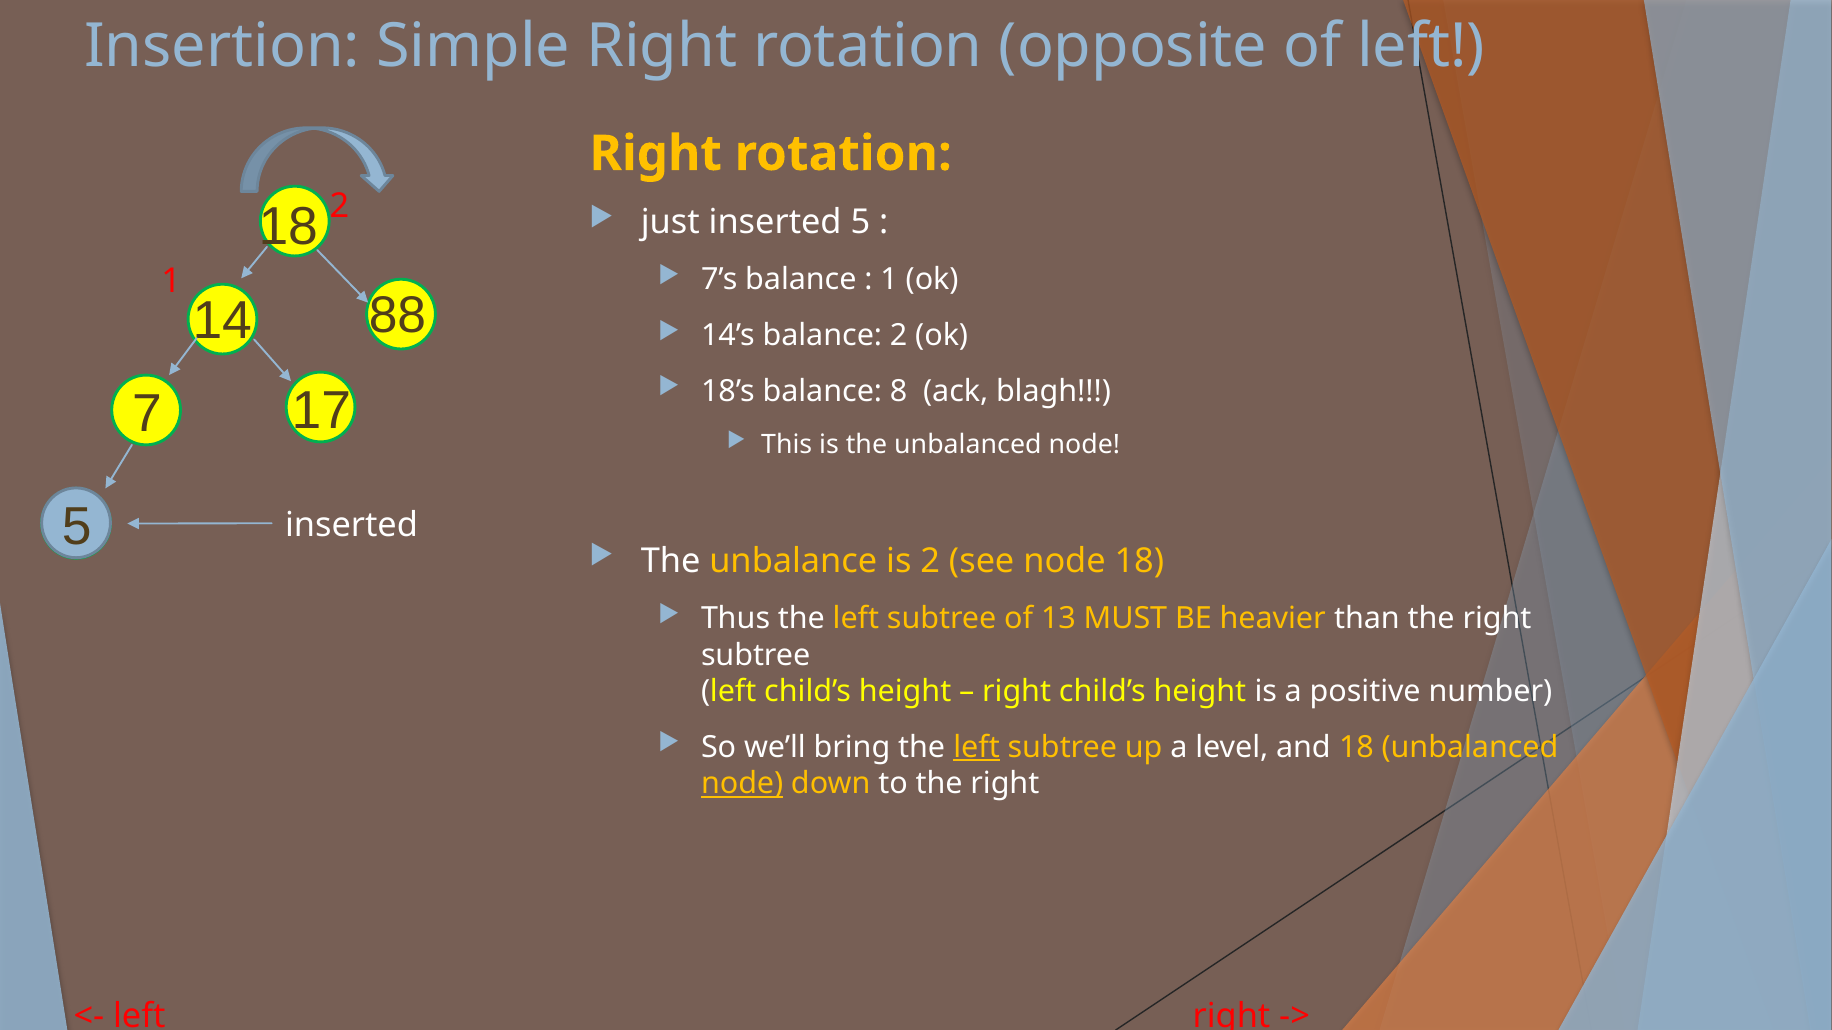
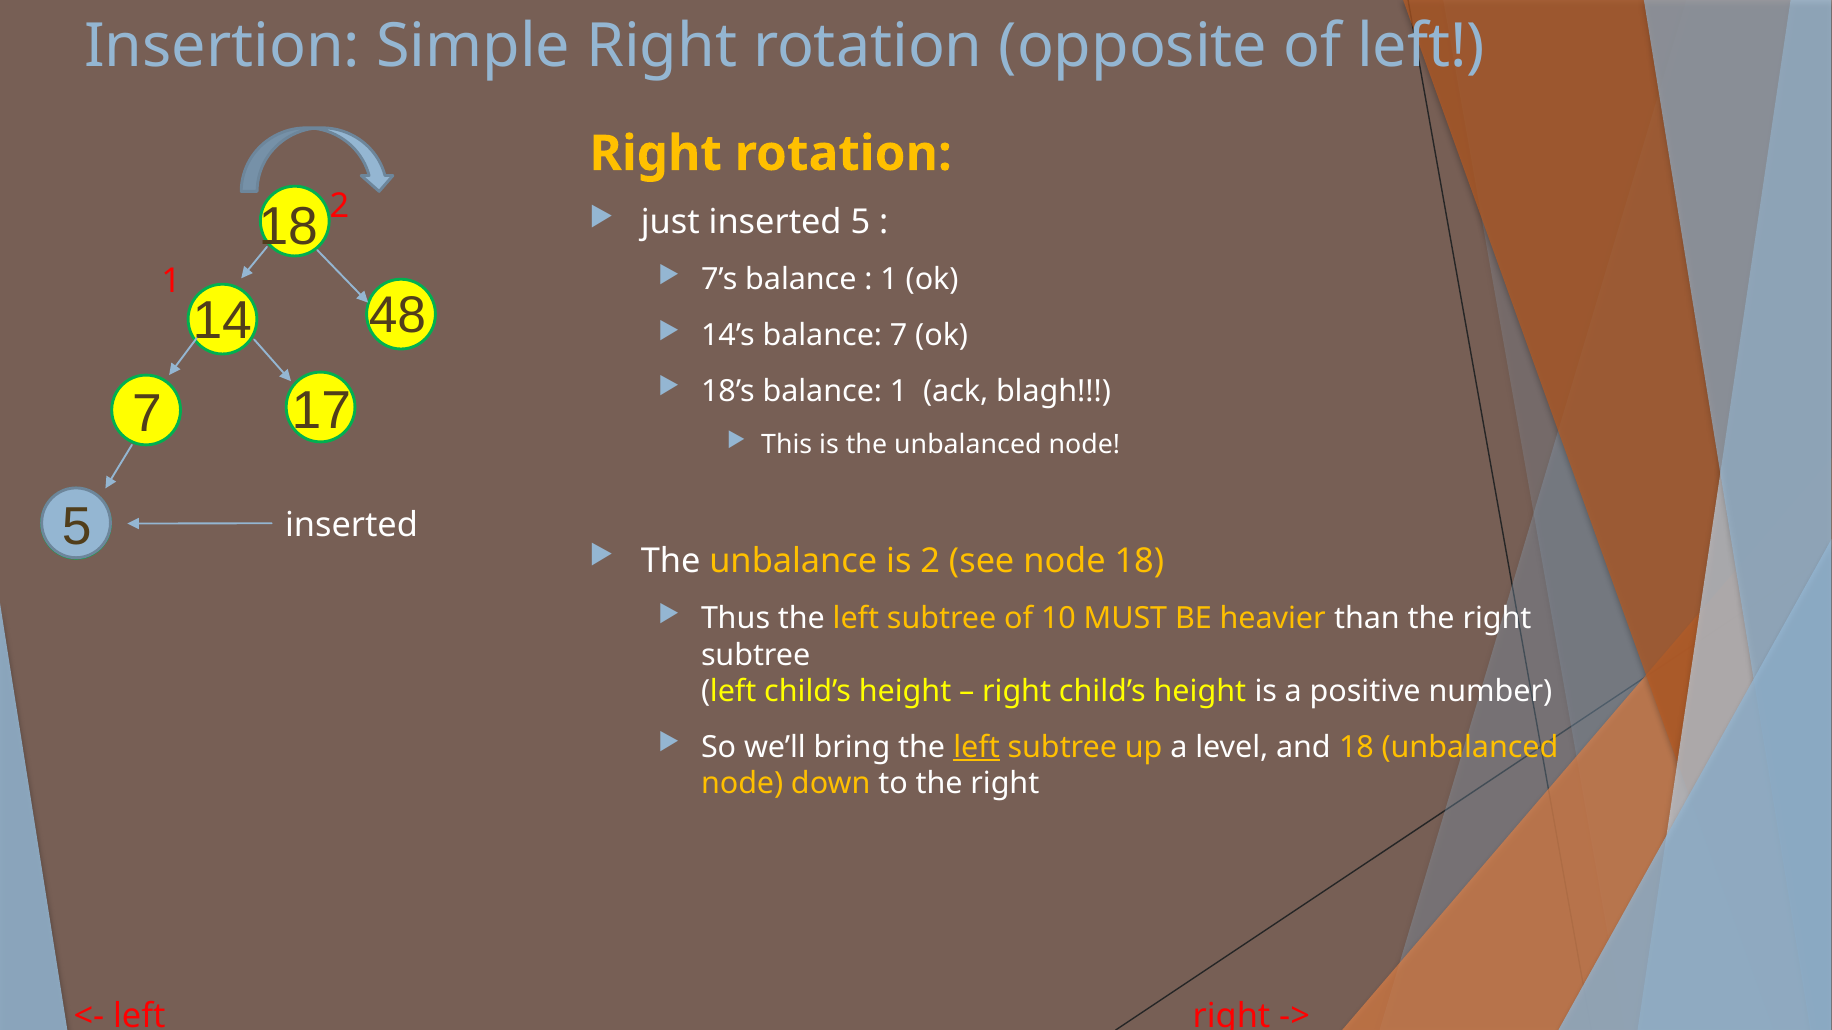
88: 88 -> 48
balance 2: 2 -> 7
balance 8: 8 -> 1
13: 13 -> 10
node at (742, 784) underline: present -> none
